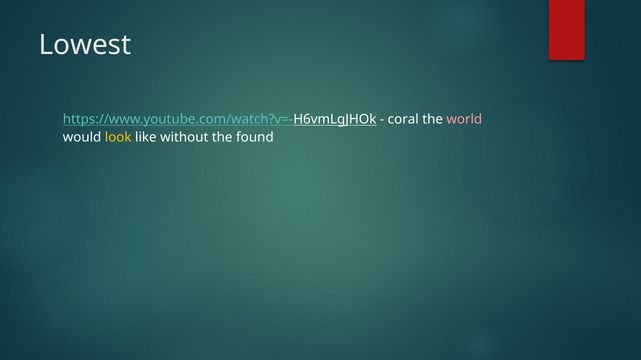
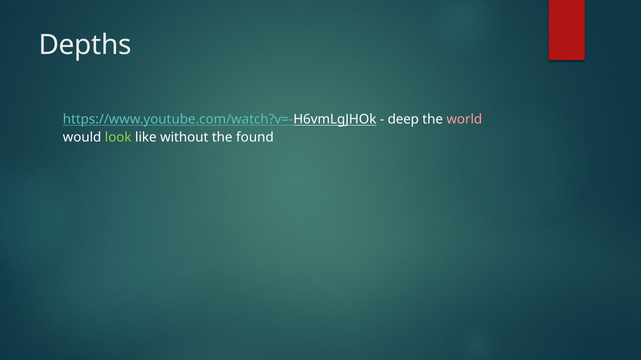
Lowest: Lowest -> Depths
coral: coral -> deep
look colour: yellow -> light green
